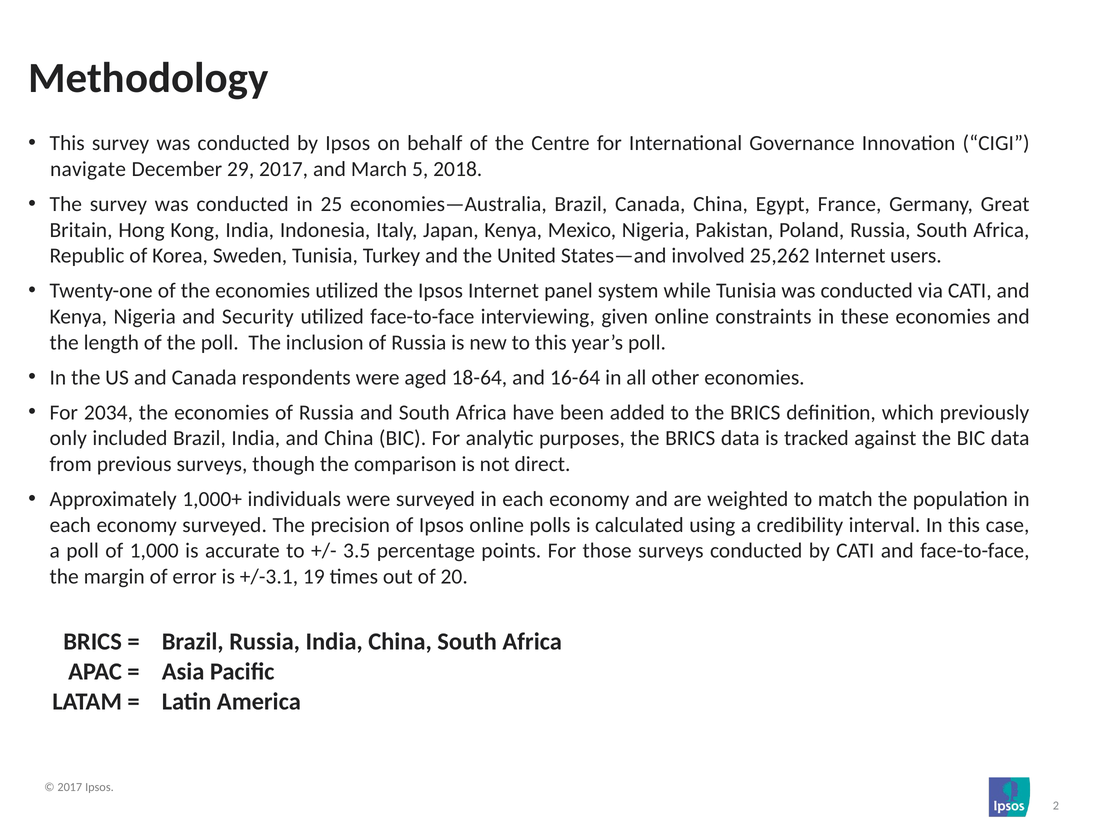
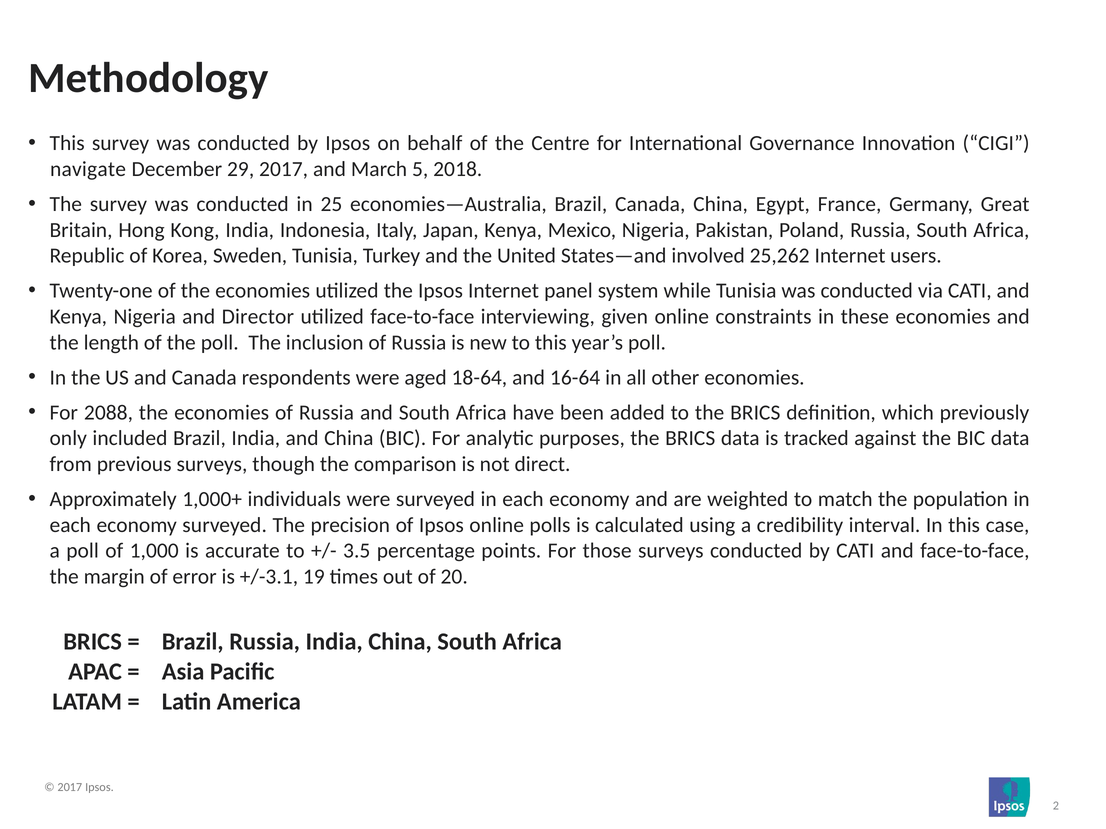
Security: Security -> Director
2034: 2034 -> 2088
